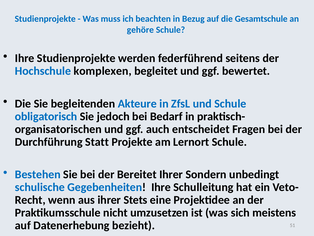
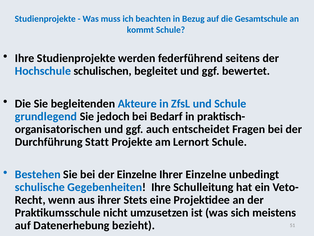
gehöre: gehöre -> kommt
komplexen: komplexen -> schulischen
obligatorisch: obligatorisch -> grundlegend
der Bereitet: Bereitet -> Einzelne
Ihrer Sondern: Sondern -> Einzelne
